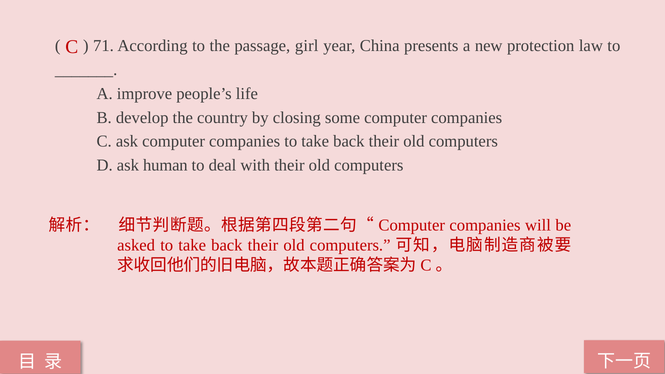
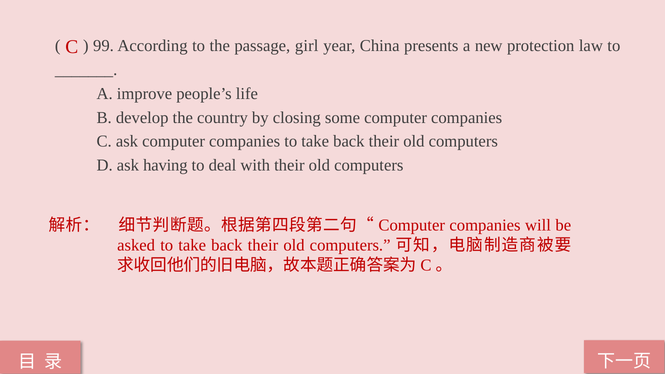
71: 71 -> 99
human: human -> having
